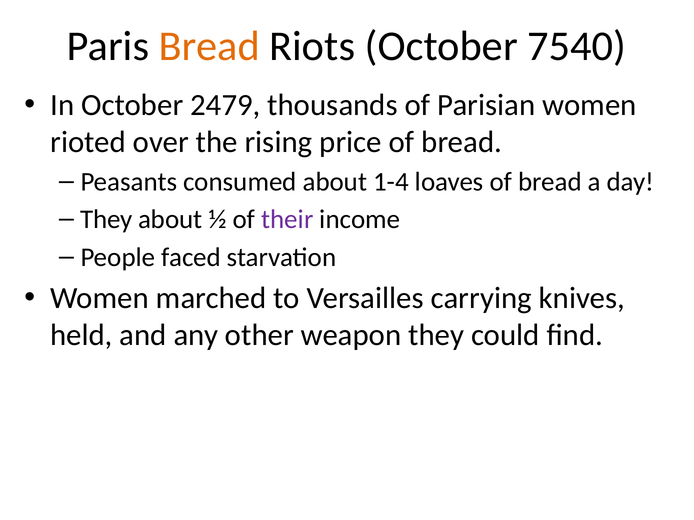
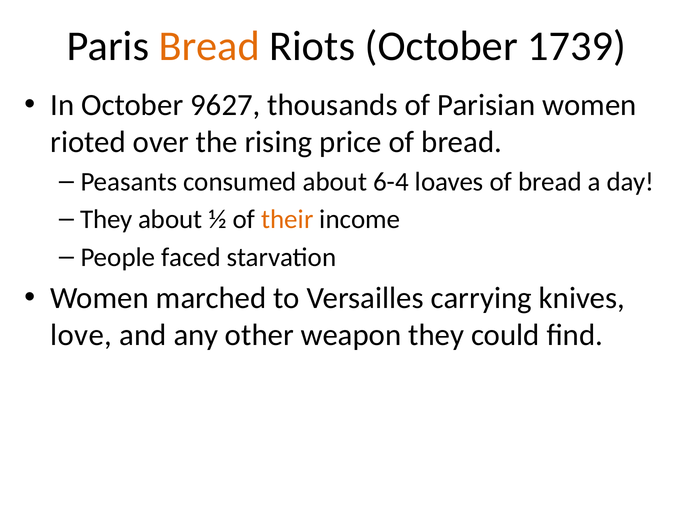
7540: 7540 -> 1739
2479: 2479 -> 9627
1-4: 1-4 -> 6-4
their colour: purple -> orange
held: held -> love
